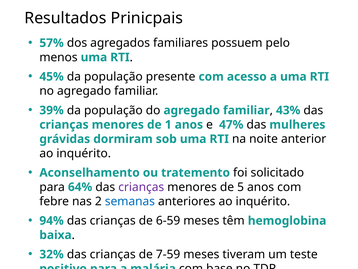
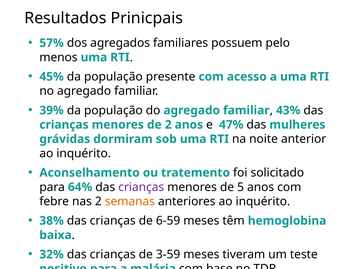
de 1: 1 -> 2
semanas colour: blue -> orange
94%: 94% -> 38%
7-59: 7-59 -> 3-59
